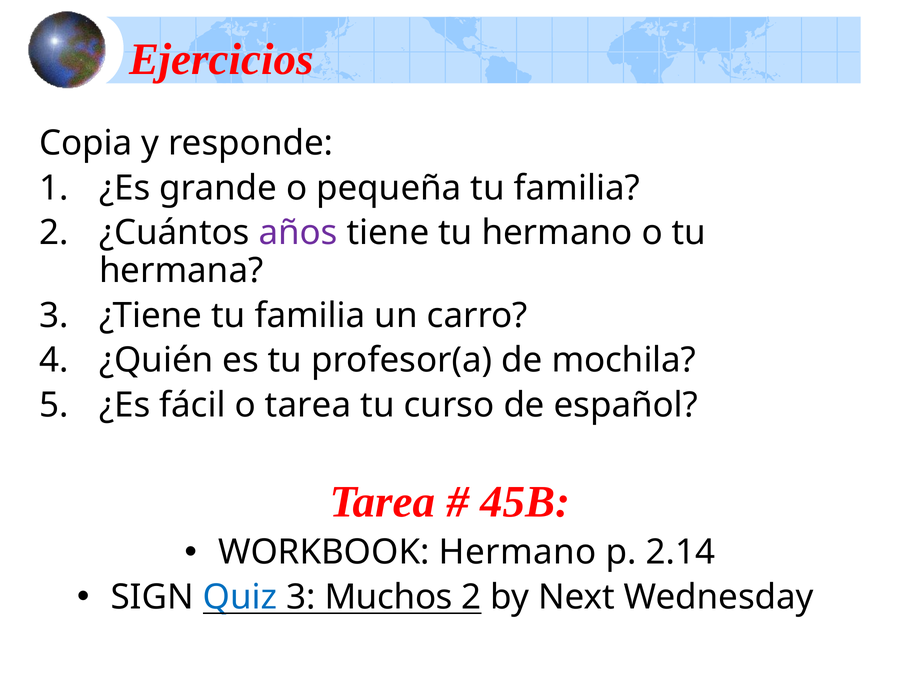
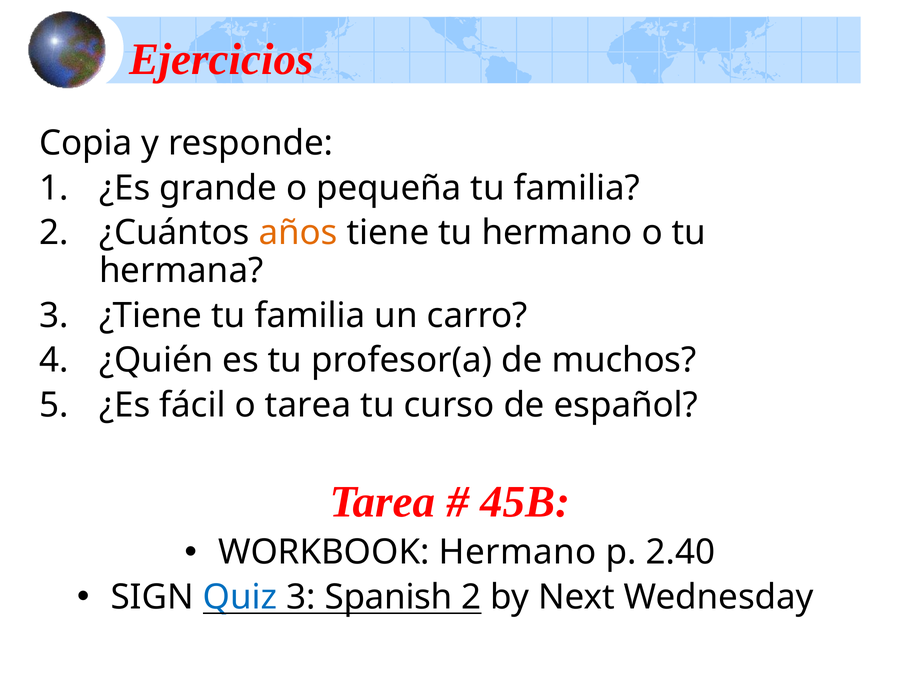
años colour: purple -> orange
mochila: mochila -> muchos
2.14: 2.14 -> 2.40
Muchos: Muchos -> Spanish
